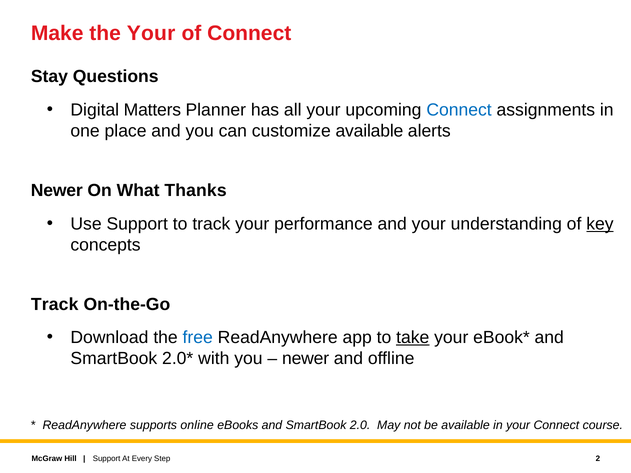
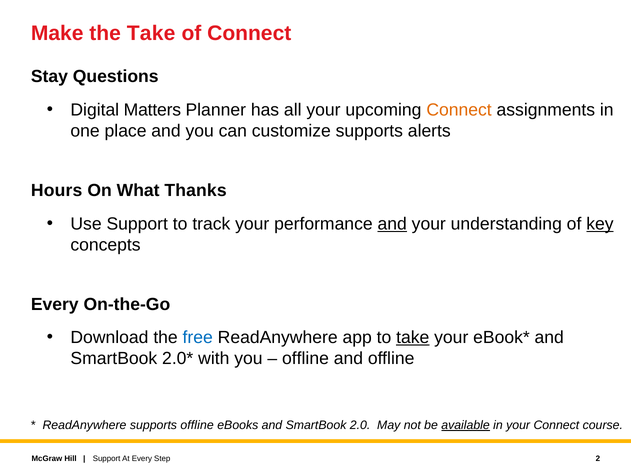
the Your: Your -> Take
Connect at (459, 110) colour: blue -> orange
customize available: available -> supports
Newer at (57, 191): Newer -> Hours
and at (392, 224) underline: none -> present
Track at (55, 305): Track -> Every
newer at (306, 359): newer -> offline
supports online: online -> offline
available at (466, 425) underline: none -> present
